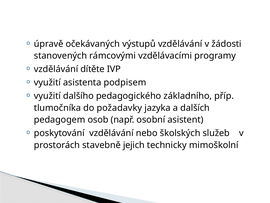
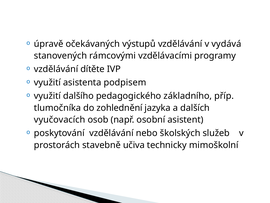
žádosti: žádosti -> vydává
požadavky: požadavky -> zohlednění
pedagogem: pedagogem -> vyučovacích
jejich: jejich -> učiva
